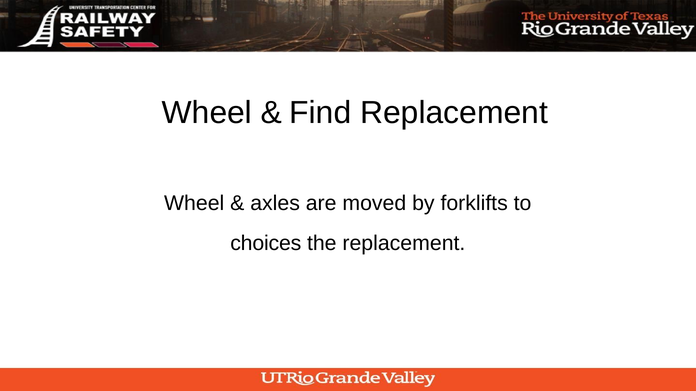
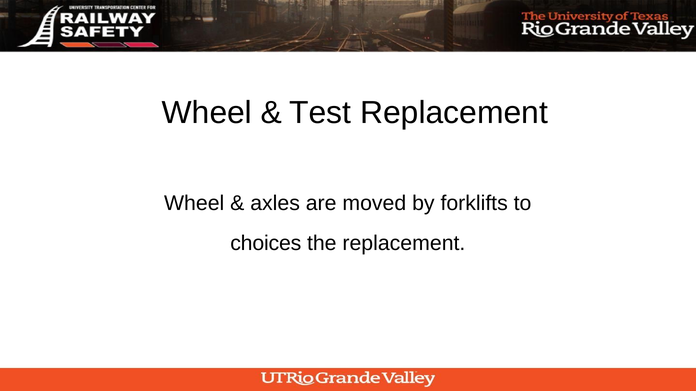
Find: Find -> Test
